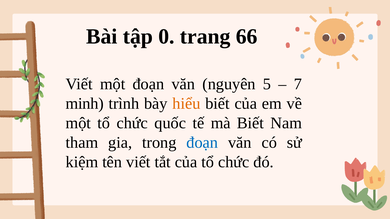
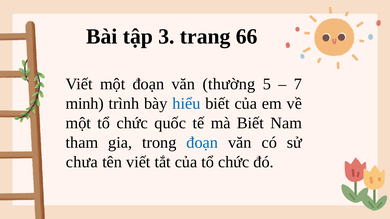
0: 0 -> 3
nguyên: nguyên -> thường
hiểu colour: orange -> blue
kiệm: kiệm -> chưa
